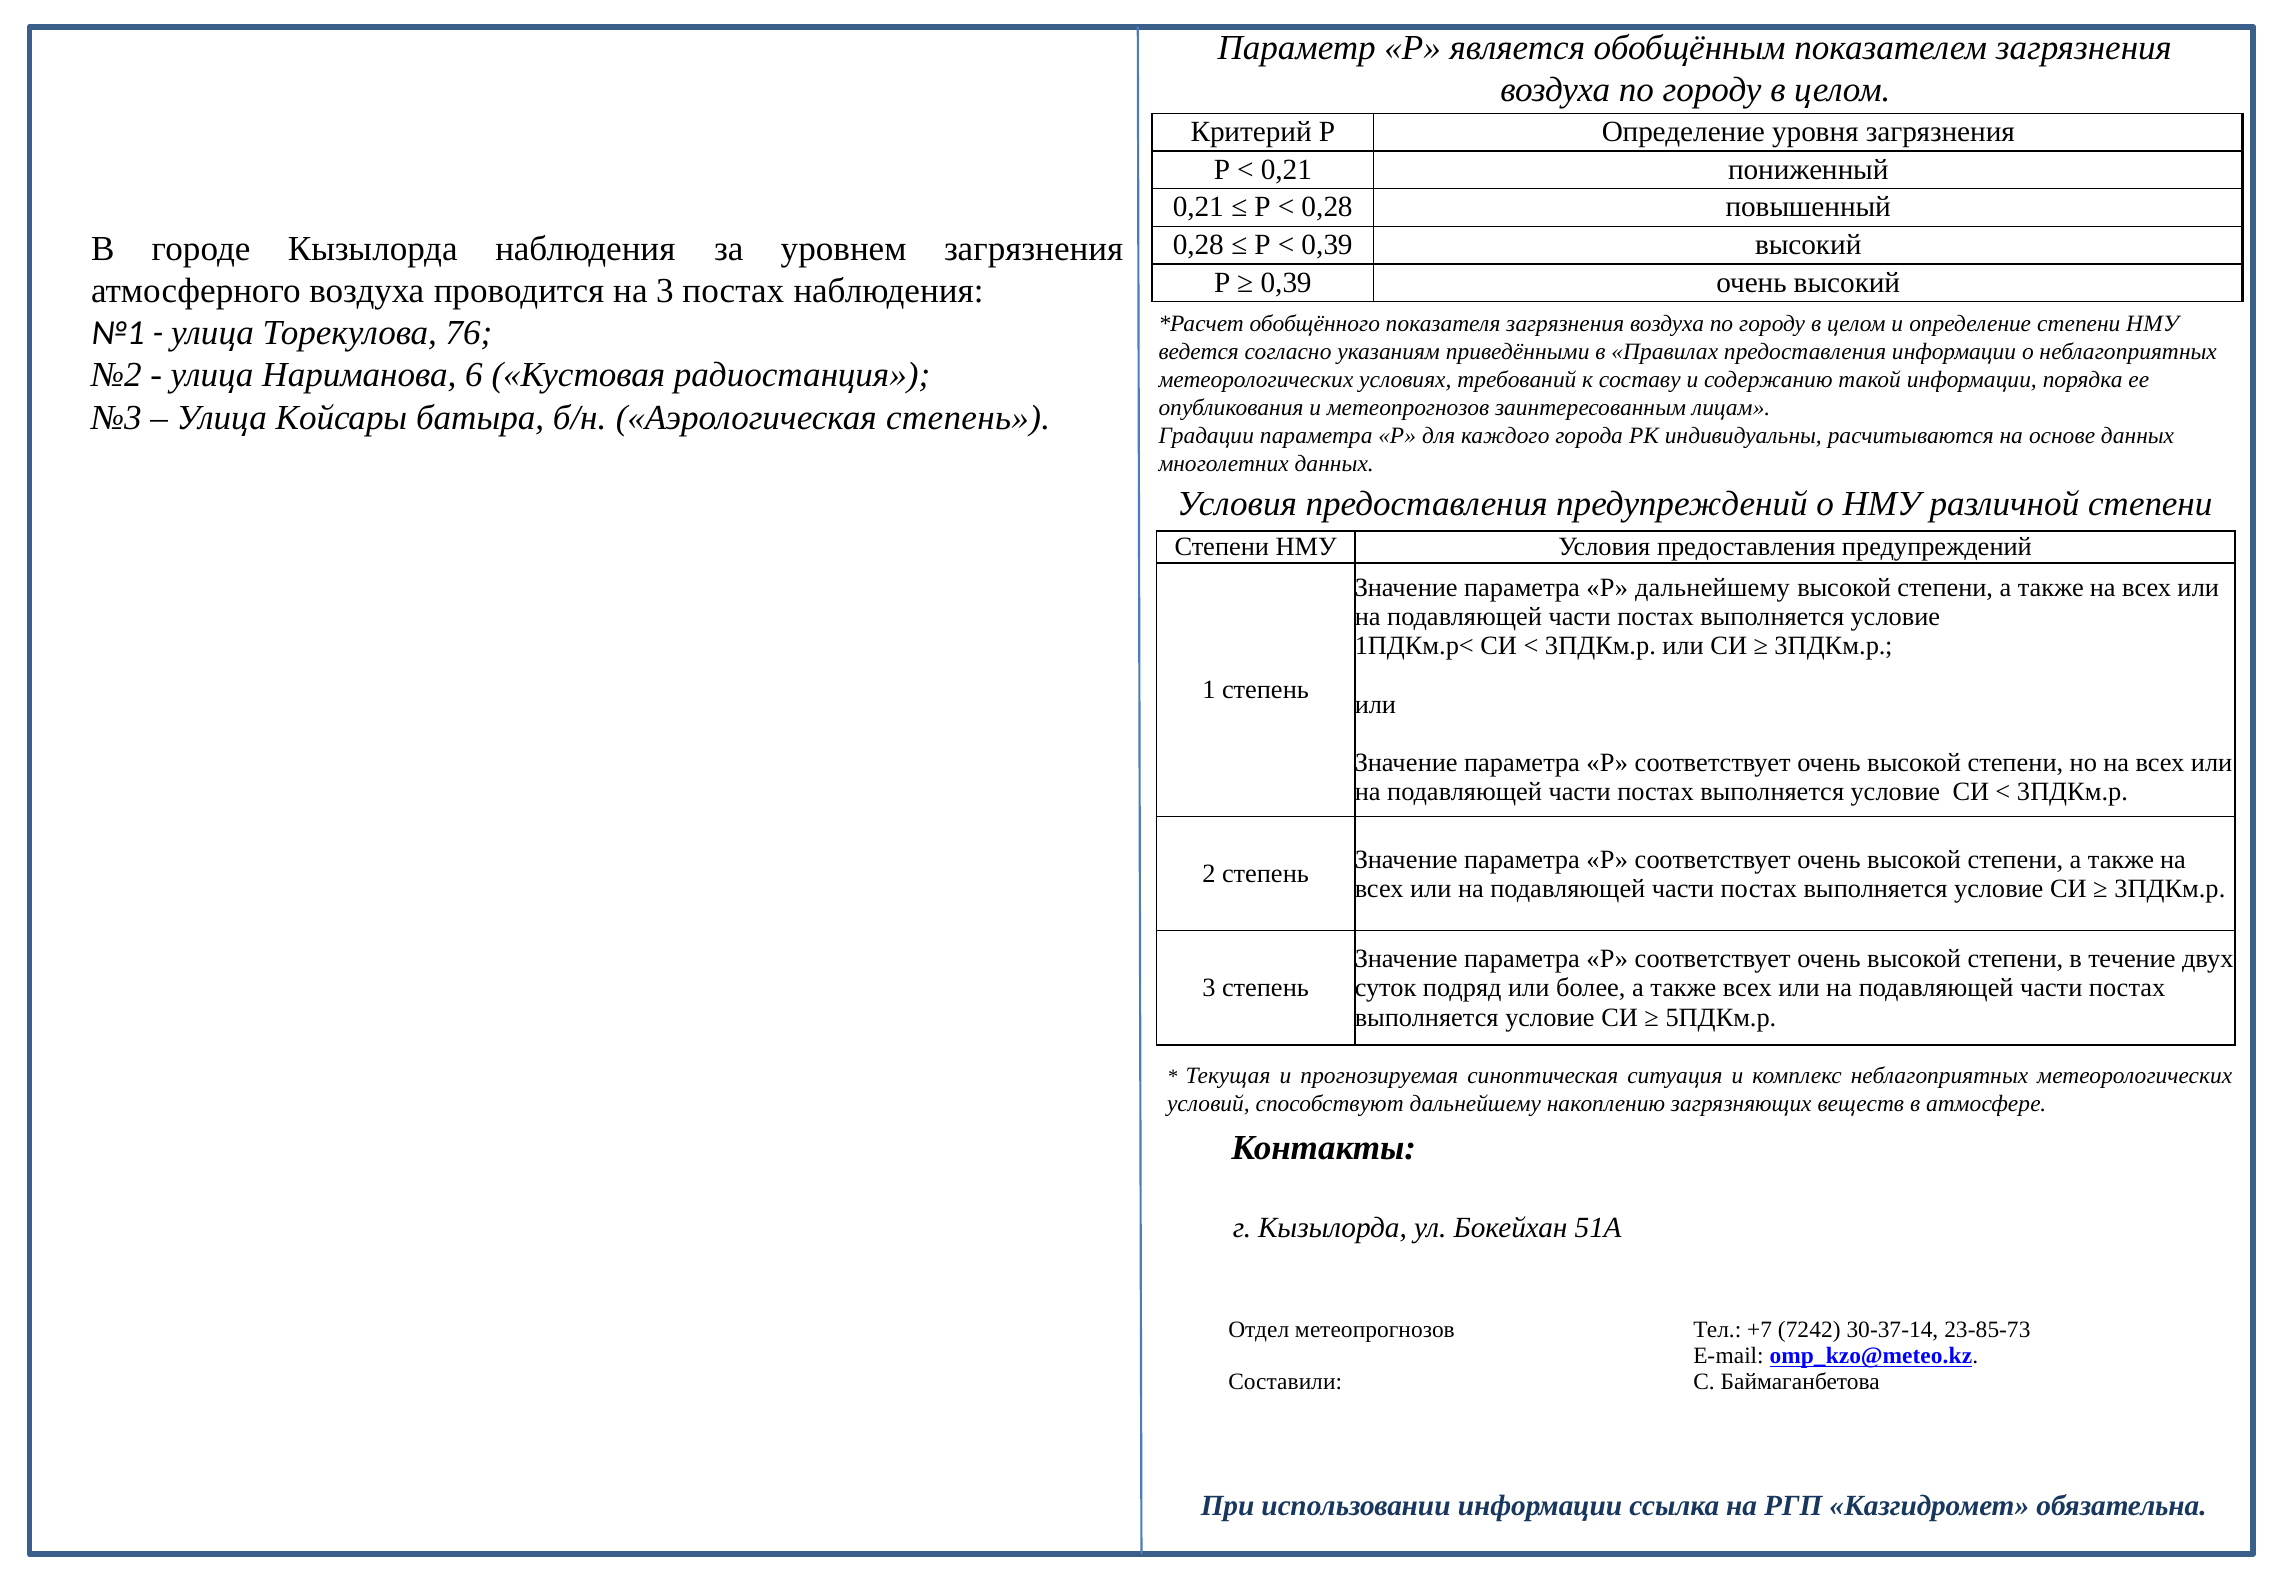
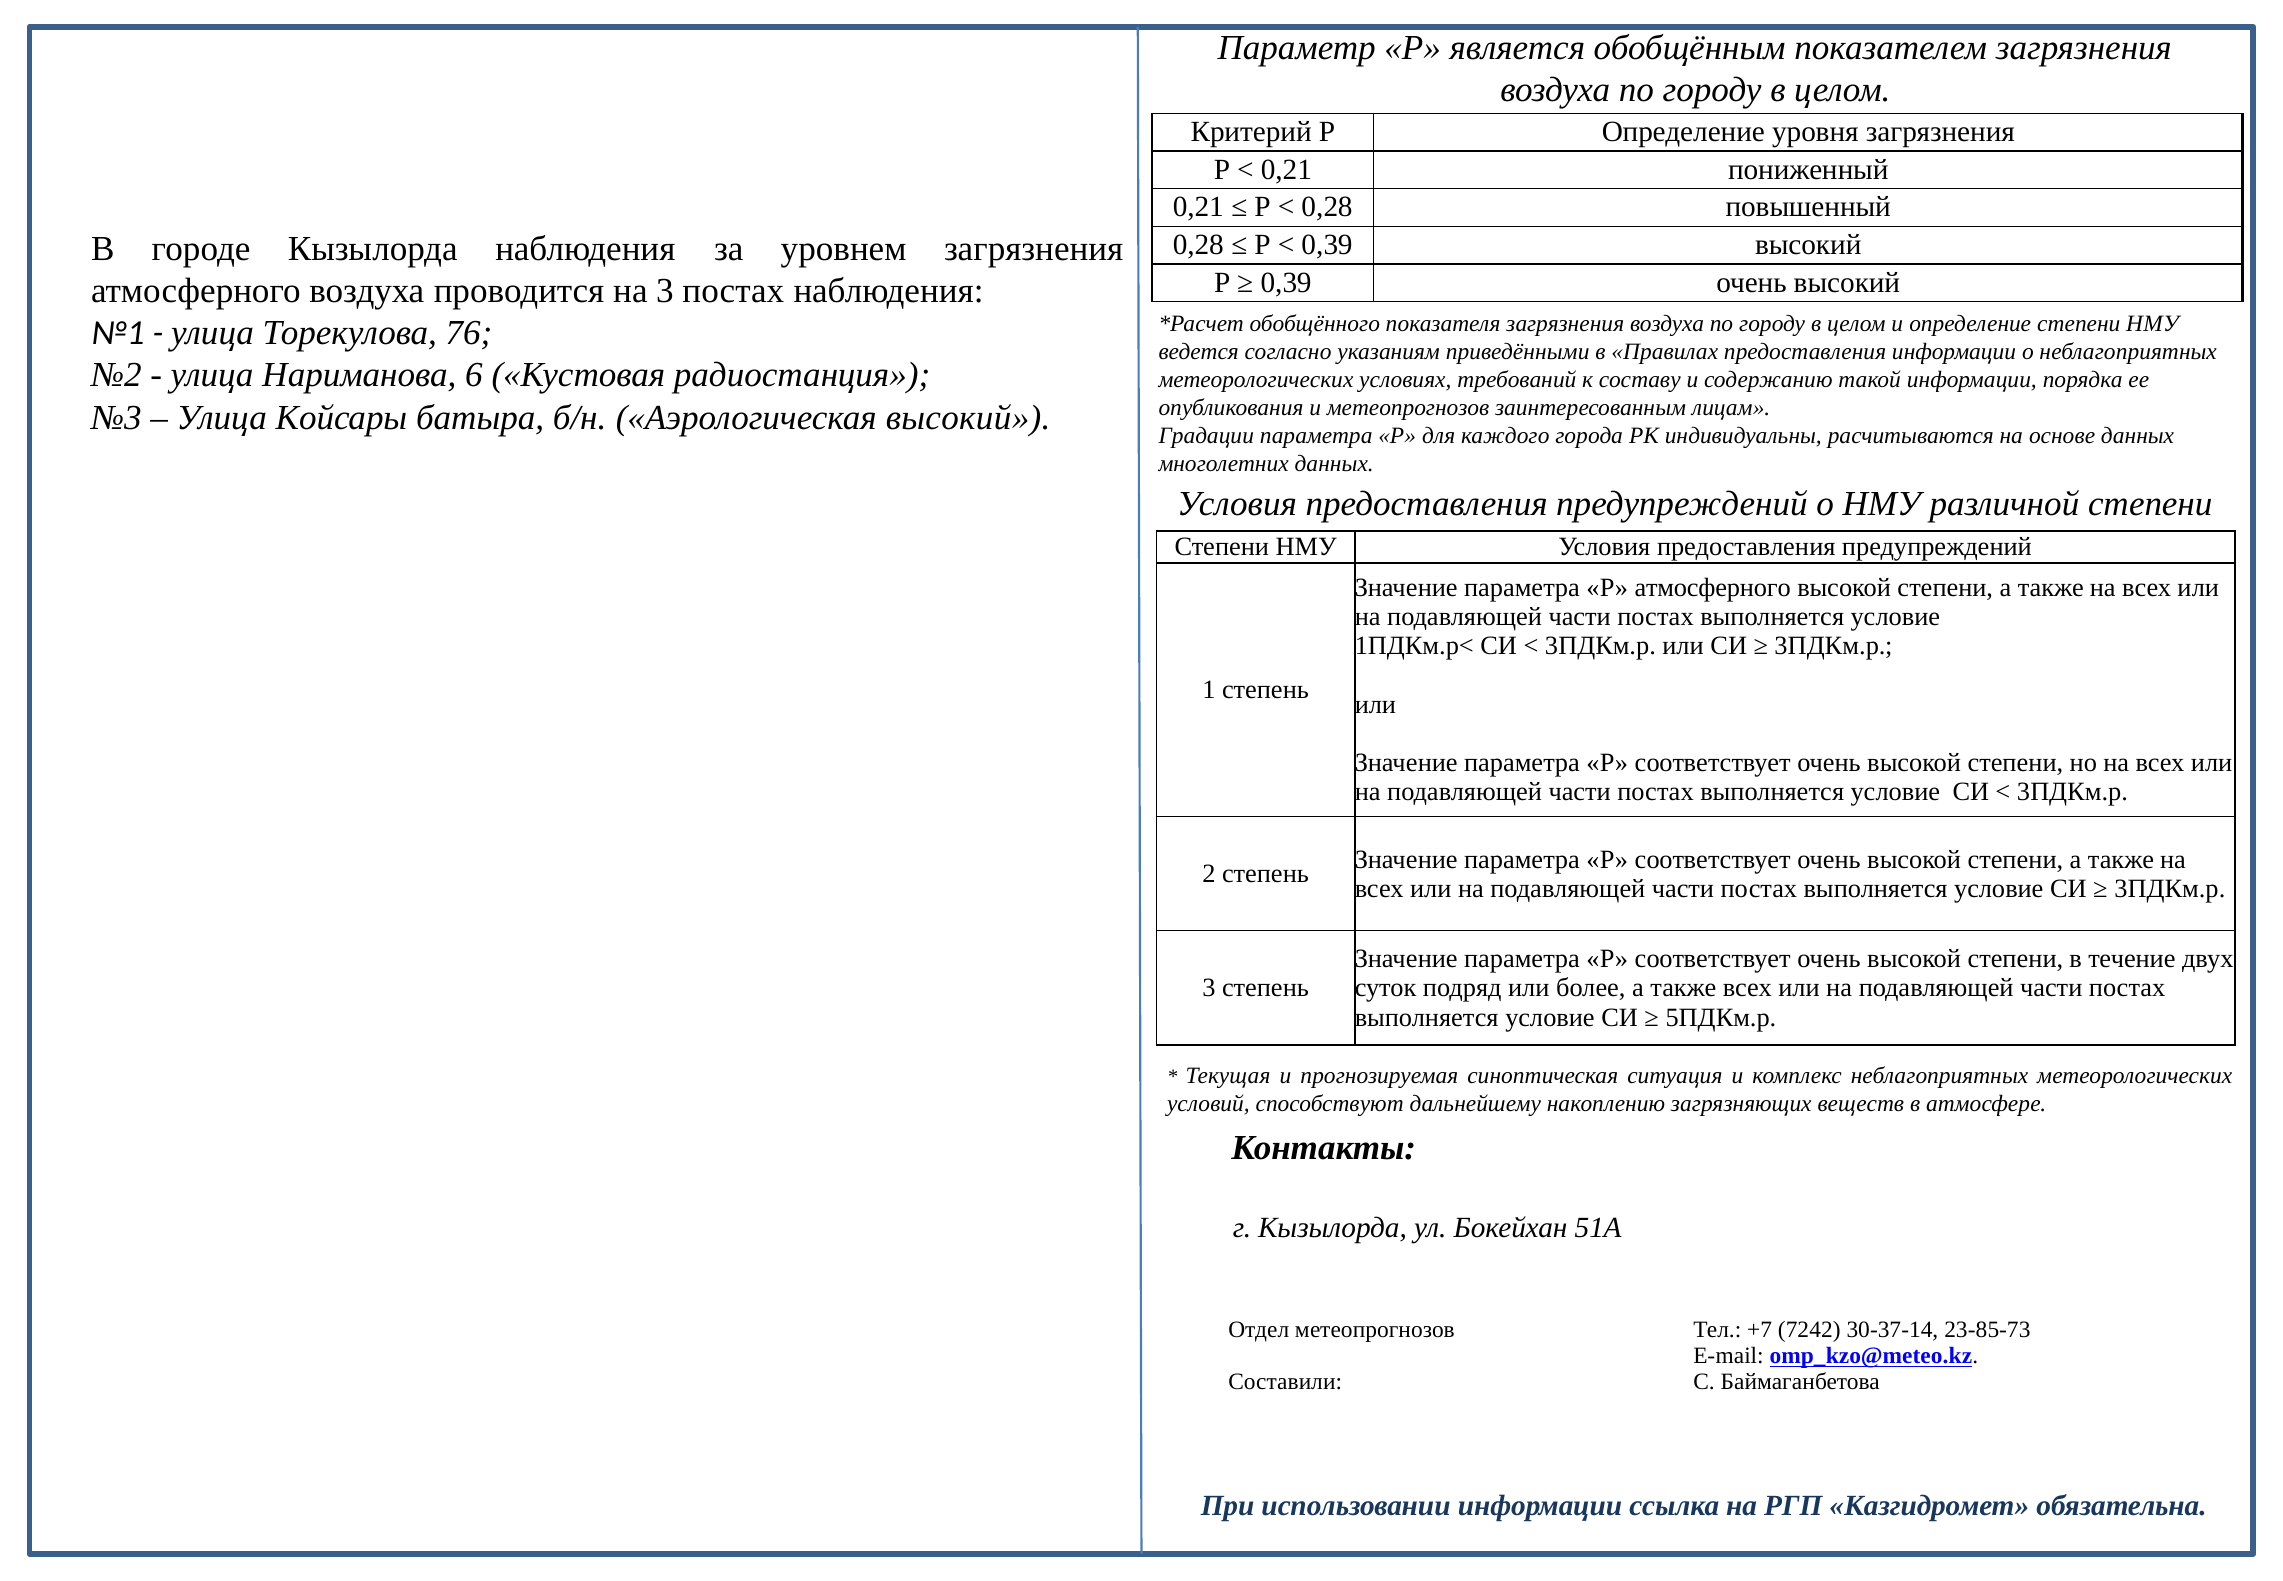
Аэрологическая степень: степень -> высокий
Р дальнейшему: дальнейшему -> атмосферного
